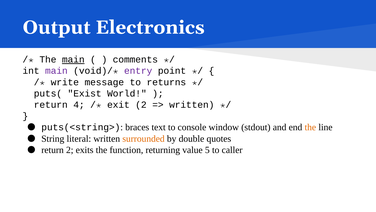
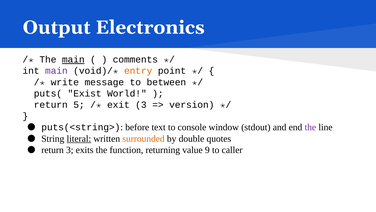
entry colour: purple -> orange
returns: returns -> between
4: 4 -> 5
exit 2: 2 -> 3
written at (192, 105): written -> version
braces: braces -> before
the at (310, 127) colour: orange -> purple
literal underline: none -> present
return 2: 2 -> 3
5: 5 -> 9
